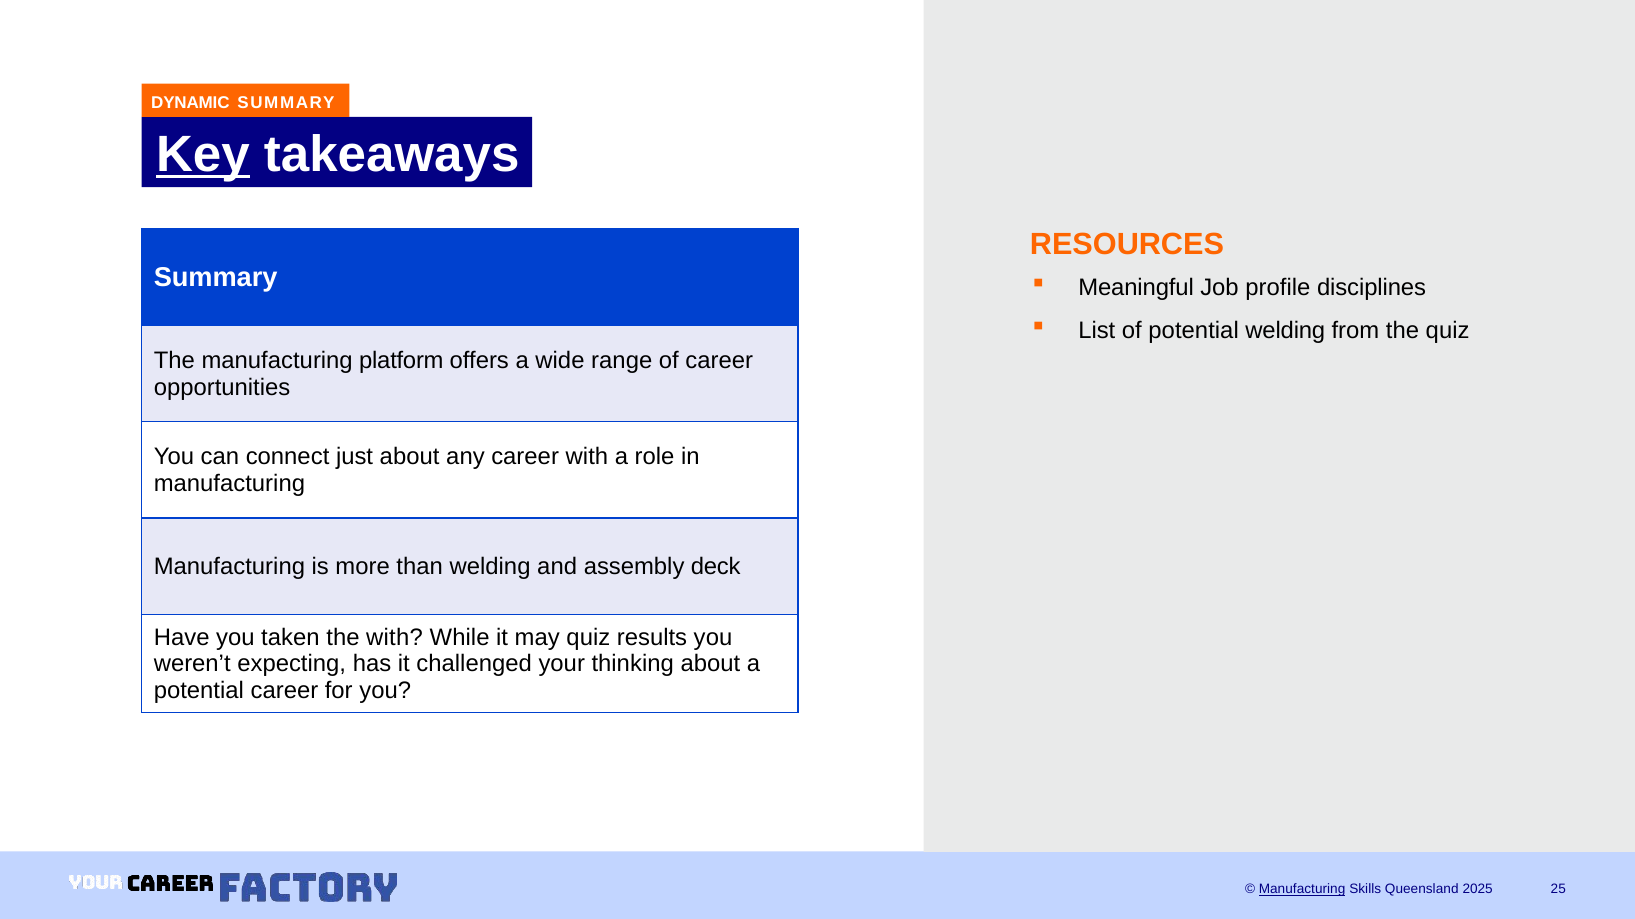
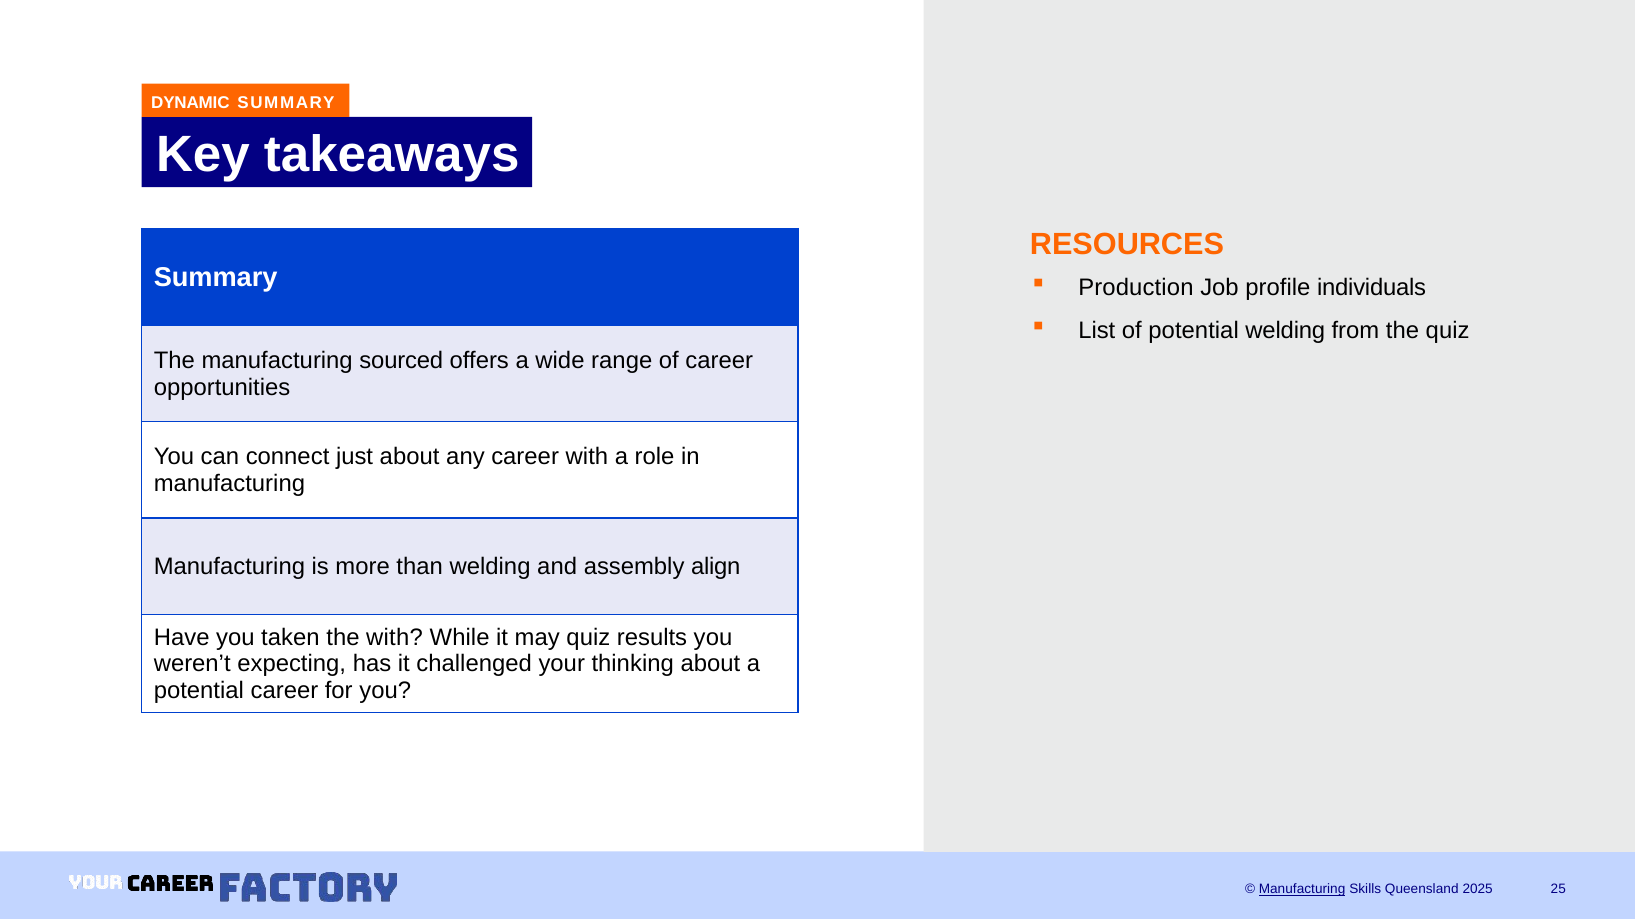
Key underline: present -> none
Meaningful: Meaningful -> Production
disciplines: disciplines -> individuals
platform: platform -> sourced
deck: deck -> align
